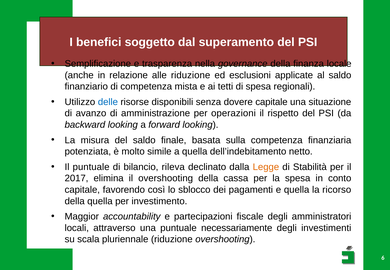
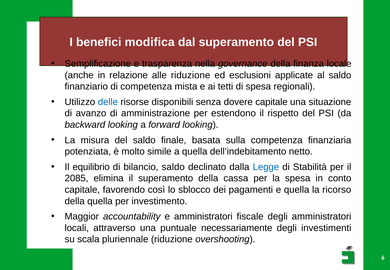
soggetto: soggetto -> modifica
operazioni: operazioni -> estendono
Il puntuale: puntuale -> equilibrio
bilancio rileva: rileva -> saldo
Legge colour: orange -> blue
2017: 2017 -> 2085
il overshooting: overshooting -> superamento
e partecipazioni: partecipazioni -> amministratori
